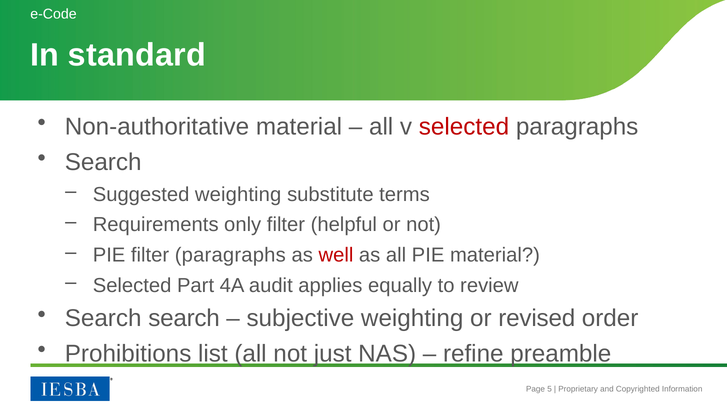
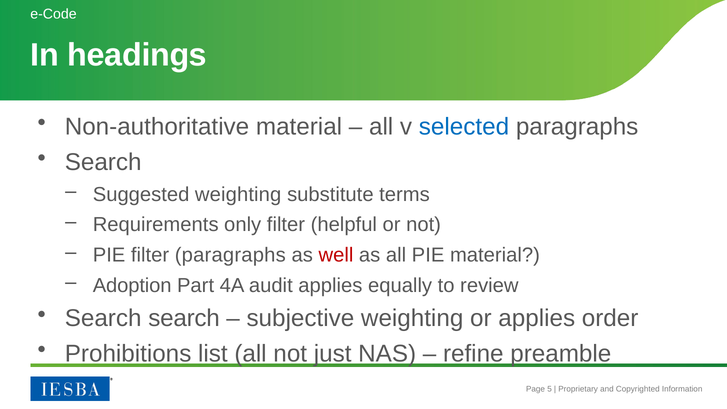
standard: standard -> headings
selected at (464, 127) colour: red -> blue
Selected at (132, 285): Selected -> Adoption
or revised: revised -> applies
